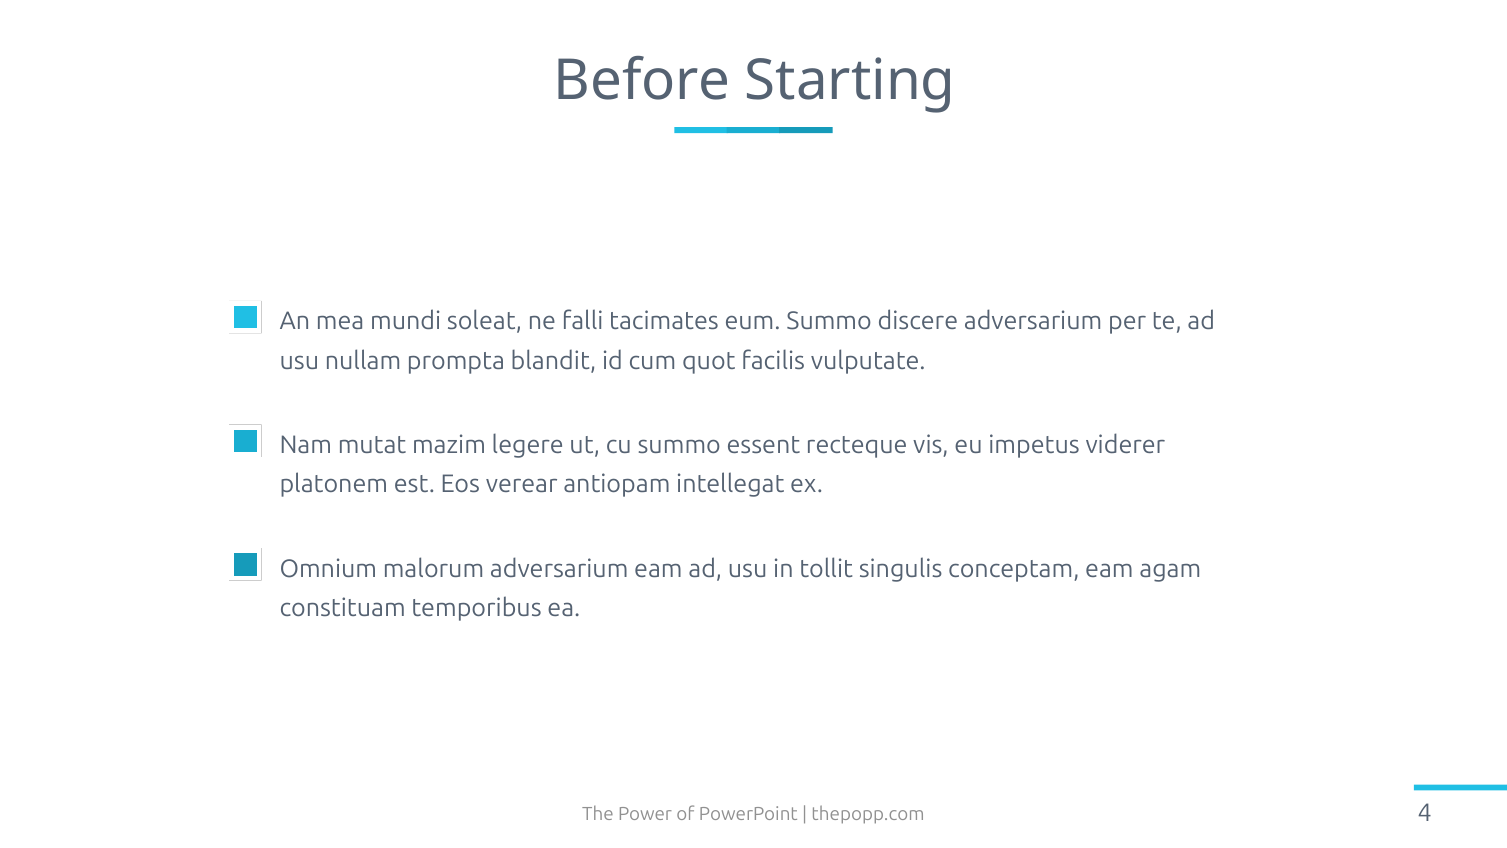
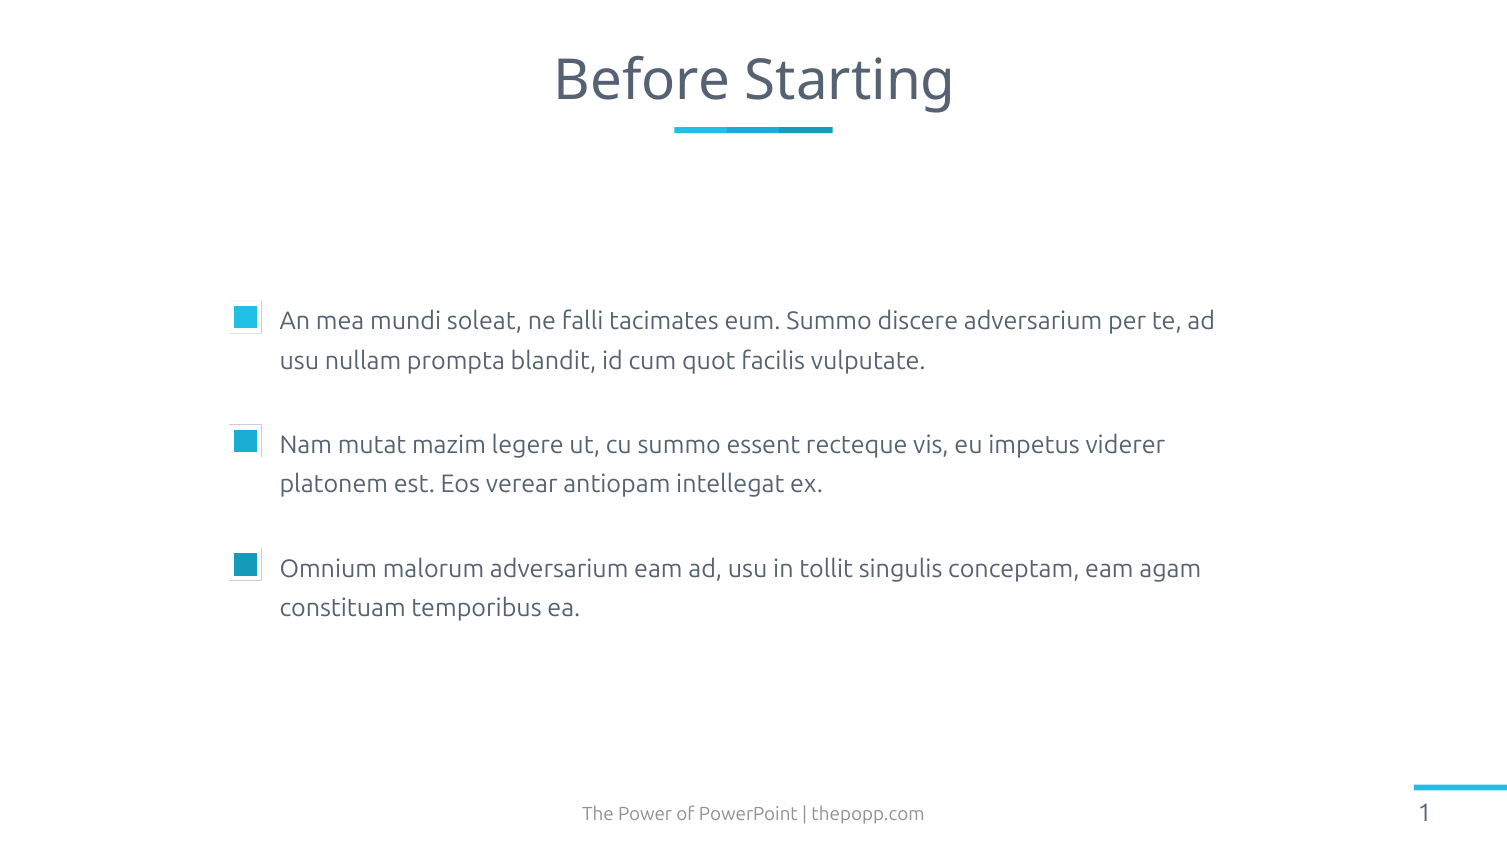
4: 4 -> 1
